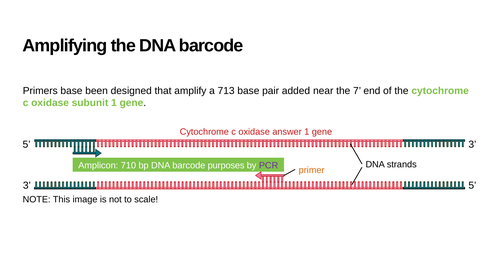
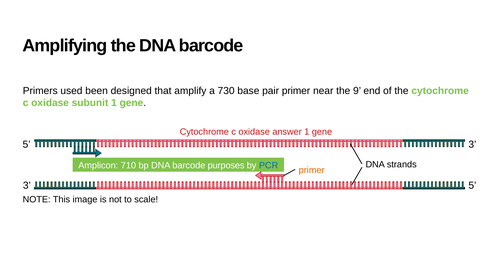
Primers base: base -> used
713: 713 -> 730
pair added: added -> primer
7: 7 -> 9
PCR colour: purple -> blue
